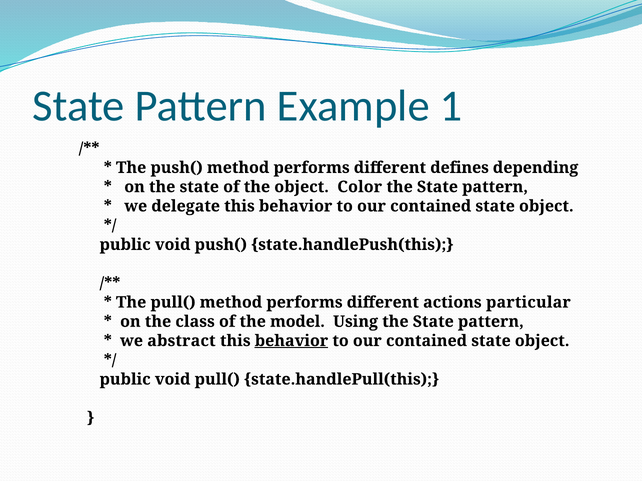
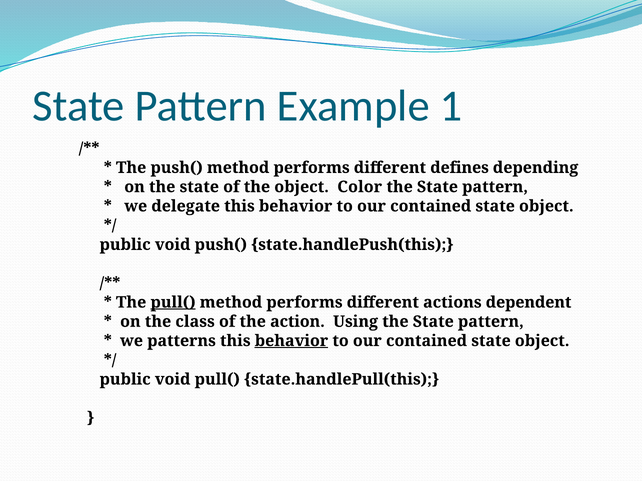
pull( at (173, 303) underline: none -> present
particular: particular -> dependent
model: model -> action
abstract: abstract -> patterns
